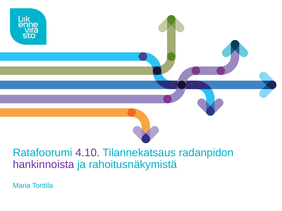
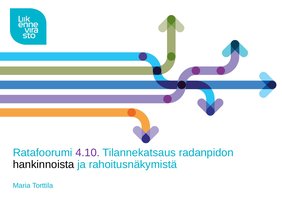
hankinnoista colour: purple -> black
